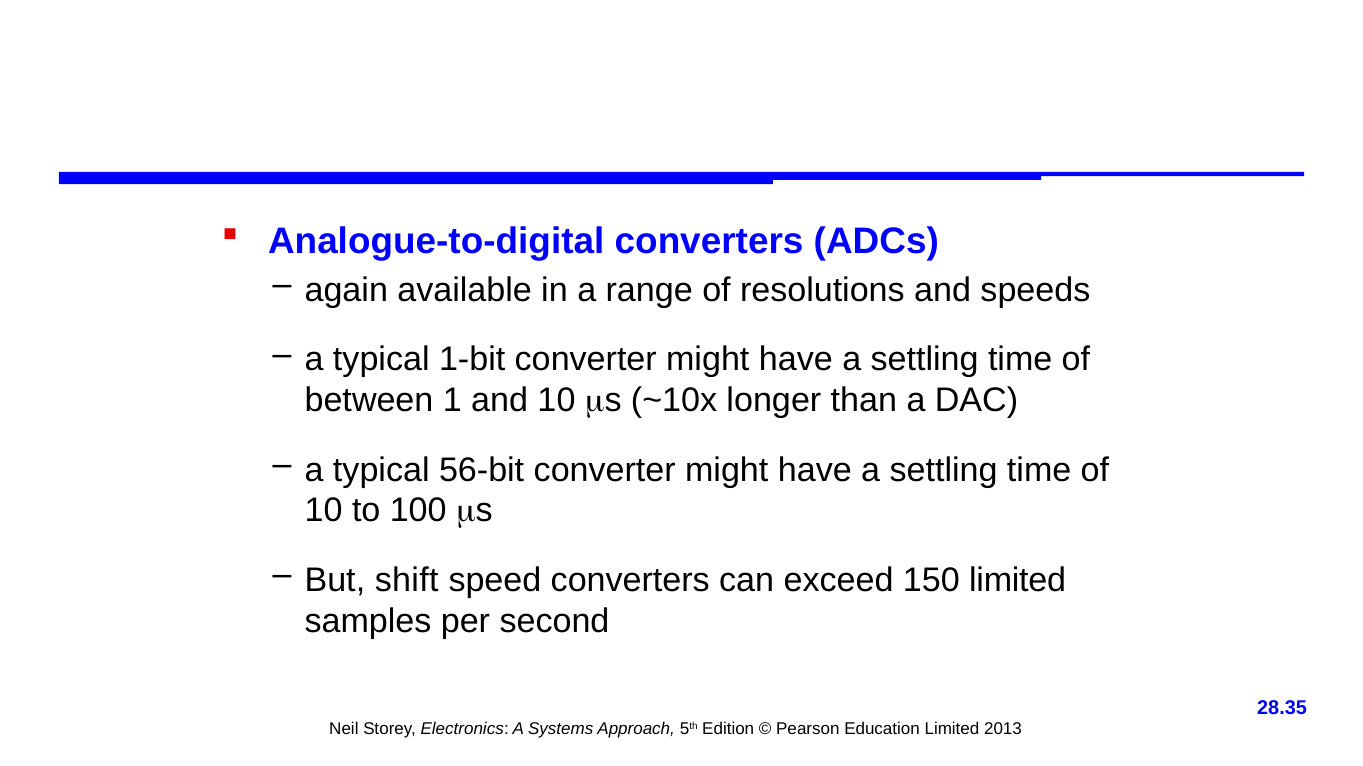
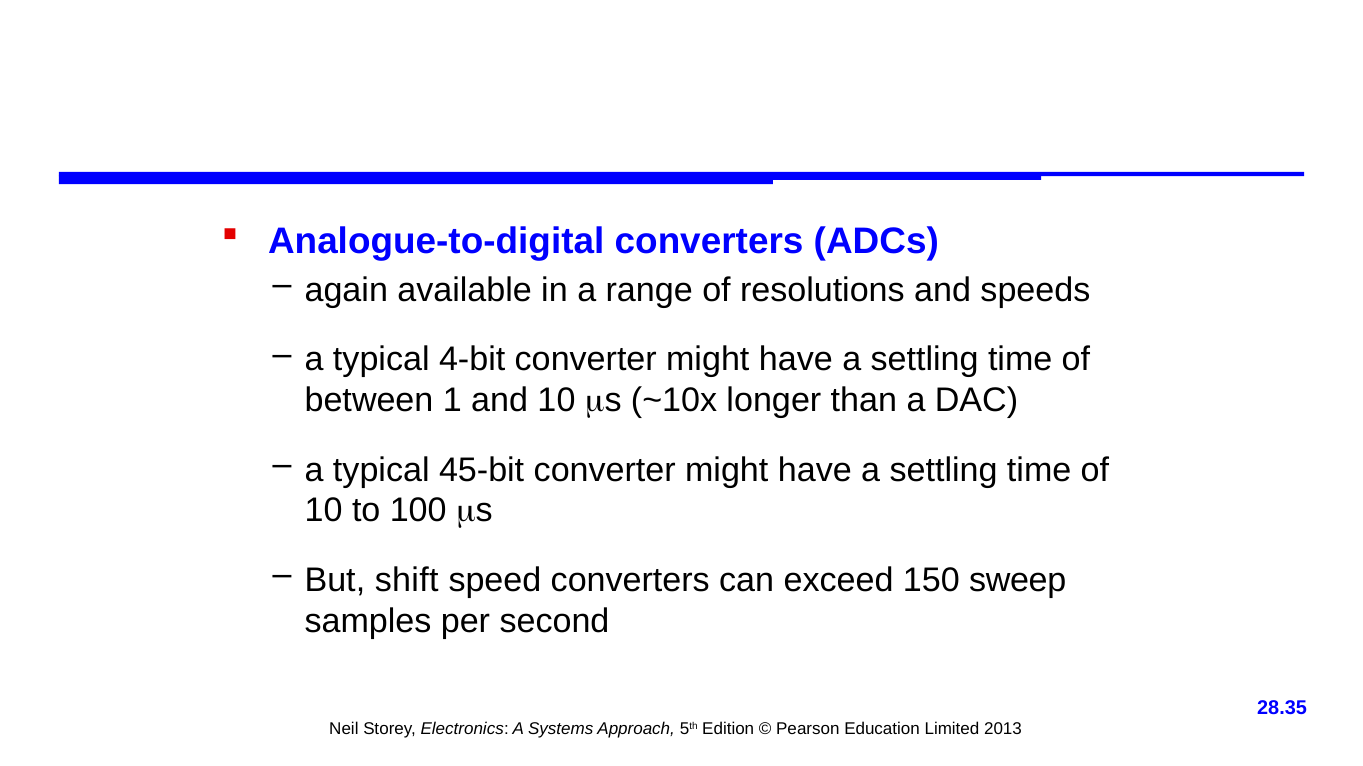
1-bit: 1-bit -> 4-bit
56-bit: 56-bit -> 45-bit
150 limited: limited -> sweep
